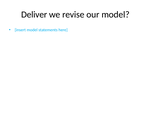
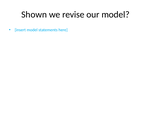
Deliver: Deliver -> Shown
